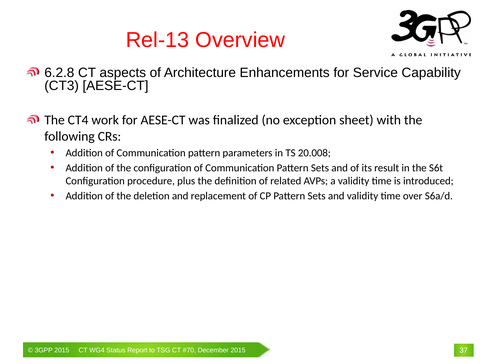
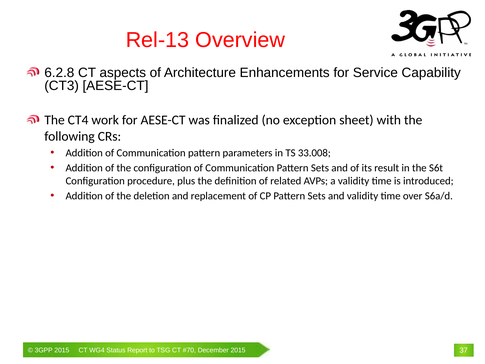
20.008: 20.008 -> 33.008
